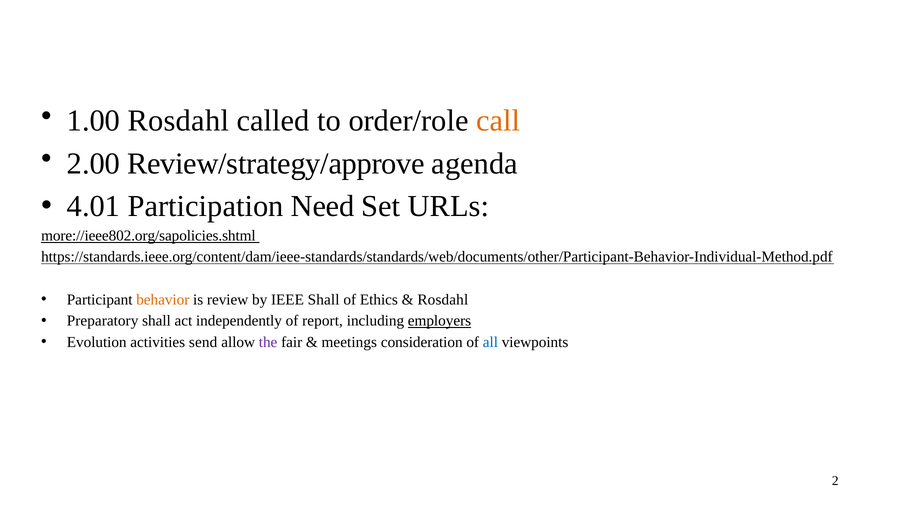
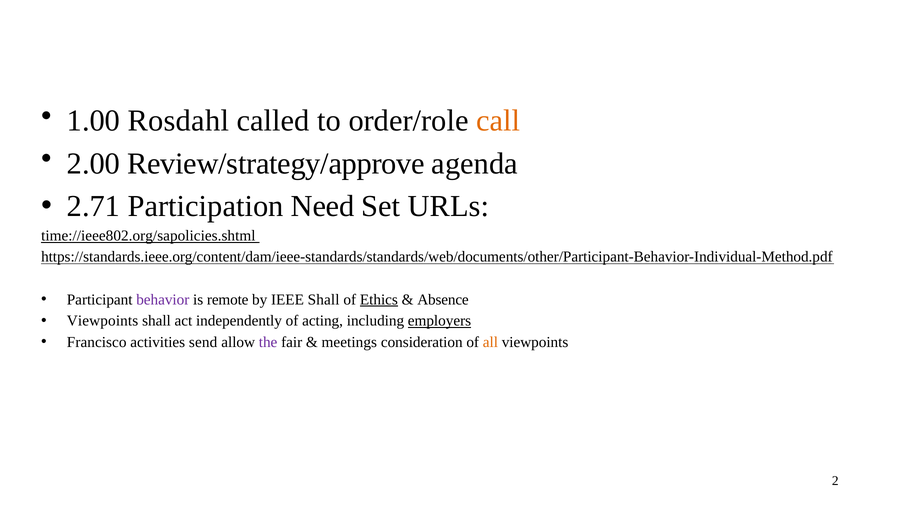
4.01: 4.01 -> 2.71
more://ieee802.org/sapolicies.shtml: more://ieee802.org/sapolicies.shtml -> time://ieee802.org/sapolicies.shtml
behavior colour: orange -> purple
review: review -> remote
Ethics underline: none -> present
Rosdahl at (443, 300): Rosdahl -> Absence
Preparatory at (103, 321): Preparatory -> Viewpoints
report: report -> acting
Evolution: Evolution -> Francisco
all colour: blue -> orange
